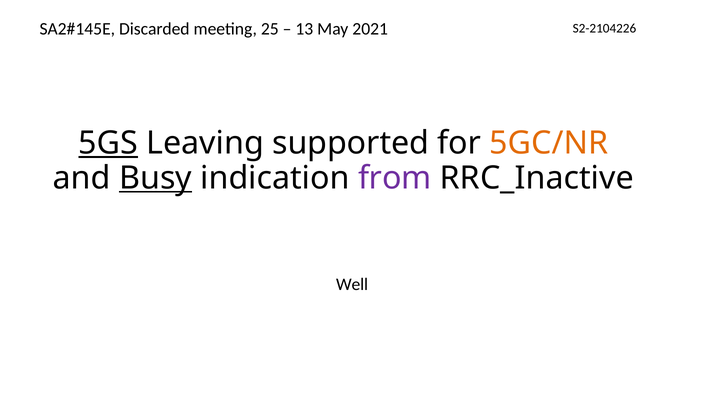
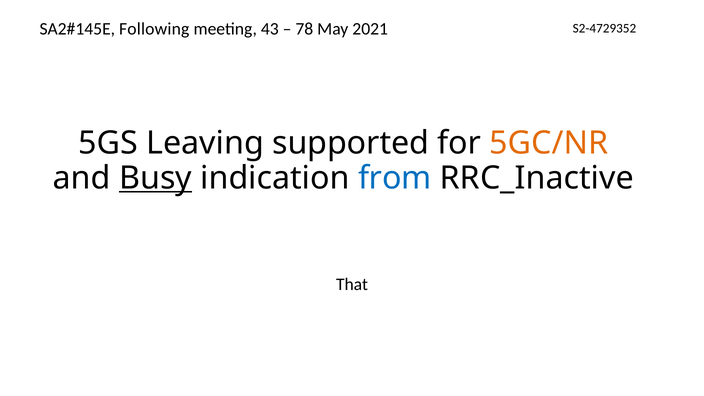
Discarded: Discarded -> Following
25: 25 -> 43
13: 13 -> 78
S2-2104226: S2-2104226 -> S2-4729352
5GS underline: present -> none
from colour: purple -> blue
Well: Well -> That
